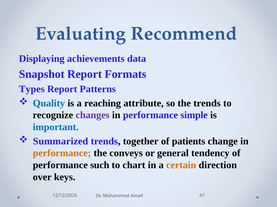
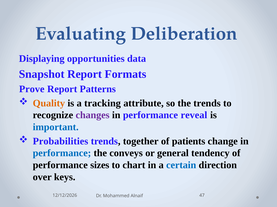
Recommend: Recommend -> Deliberation
achievements: achievements -> opportunities
Types: Types -> Prove
Quality colour: blue -> orange
reaching: reaching -> tracking
simple: simple -> reveal
Summarized: Summarized -> Probabilities
performance at (62, 154) colour: orange -> blue
such: such -> sizes
certain colour: orange -> blue
